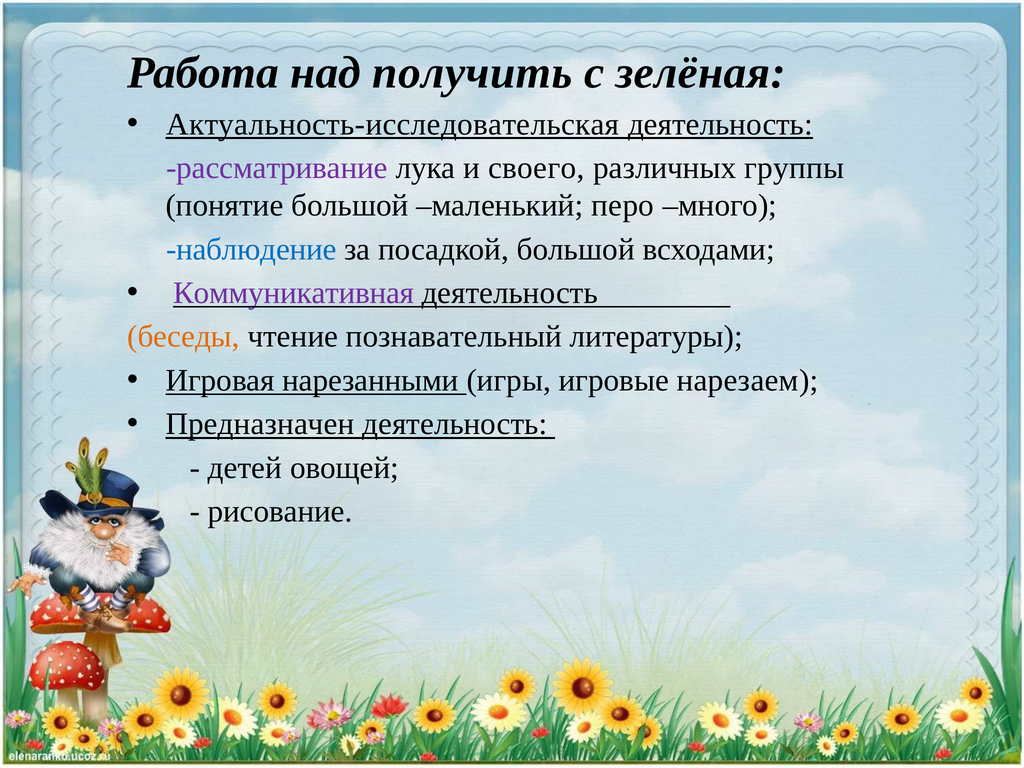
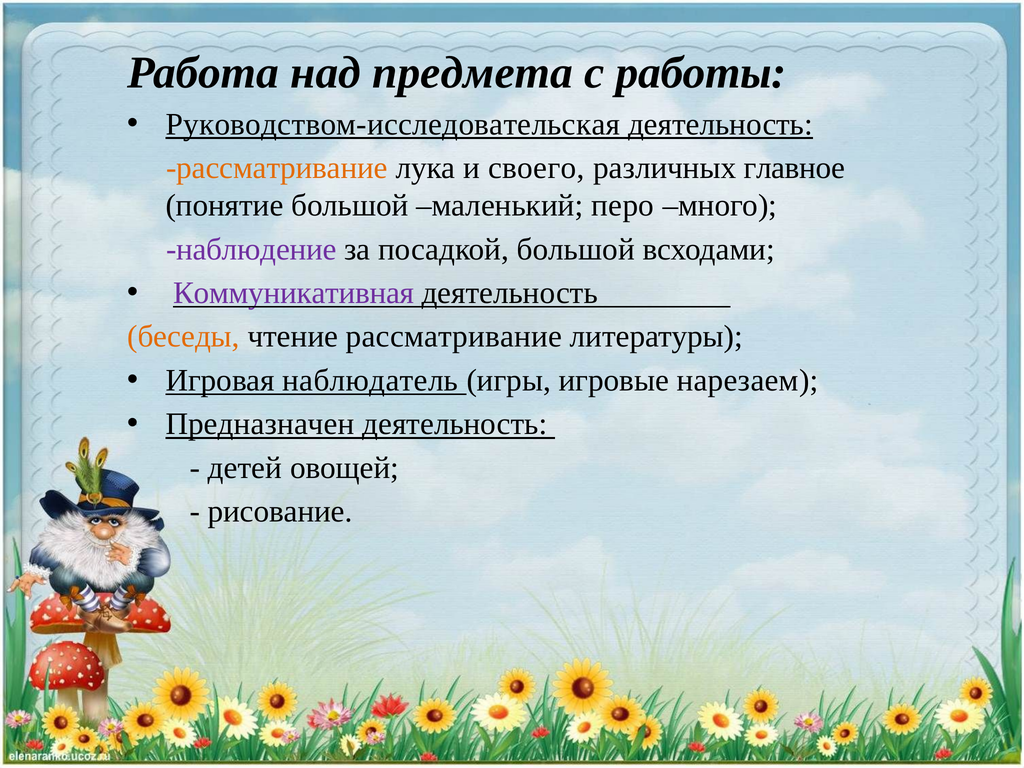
получить: получить -> предмета
зелёная: зелёная -> работы
Актуальность-исследовательская: Актуальность-исследовательская -> Руководством-исследовательская
рассматривание at (277, 168) colour: purple -> orange
группы: группы -> главное
наблюдение colour: blue -> purple
чтение познавательный: познавательный -> рассматривание
нарезанными: нарезанными -> наблюдатель
